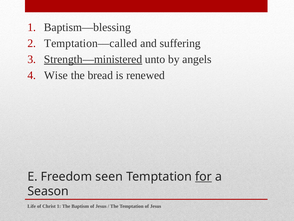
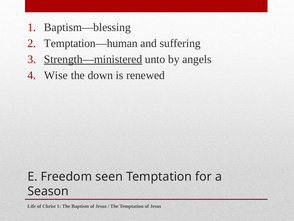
Temptation—called: Temptation—called -> Temptation—human
bread: bread -> down
for underline: present -> none
